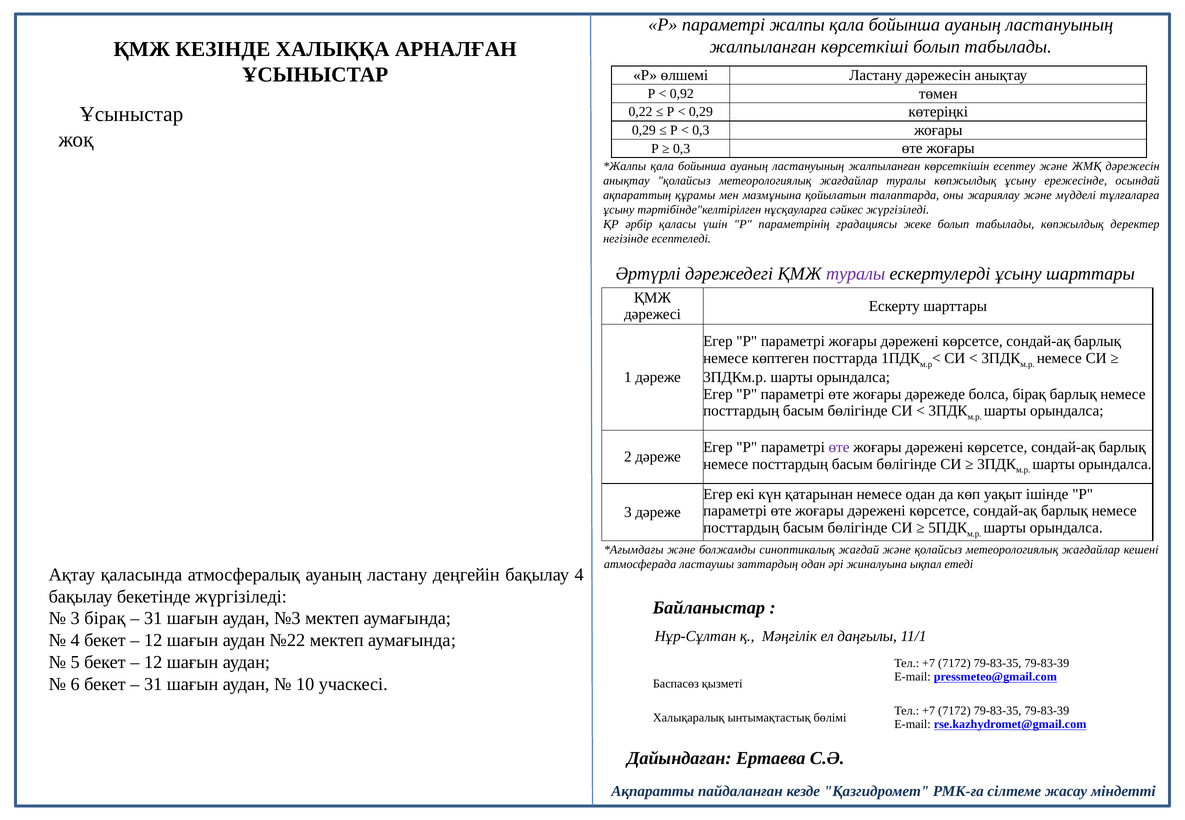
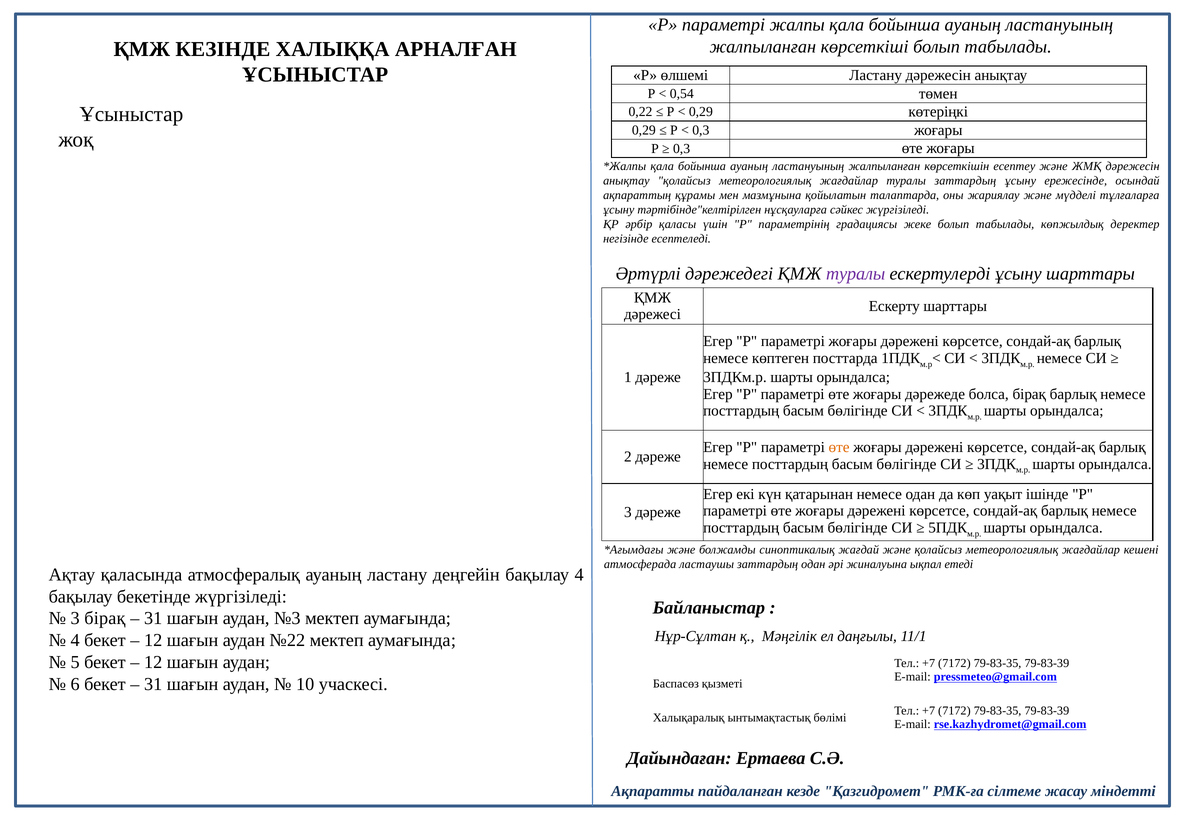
0,92: 0,92 -> 0,54
туралы көпжылдық: көпжылдық -> заттардың
өте at (839, 448) colour: purple -> orange
